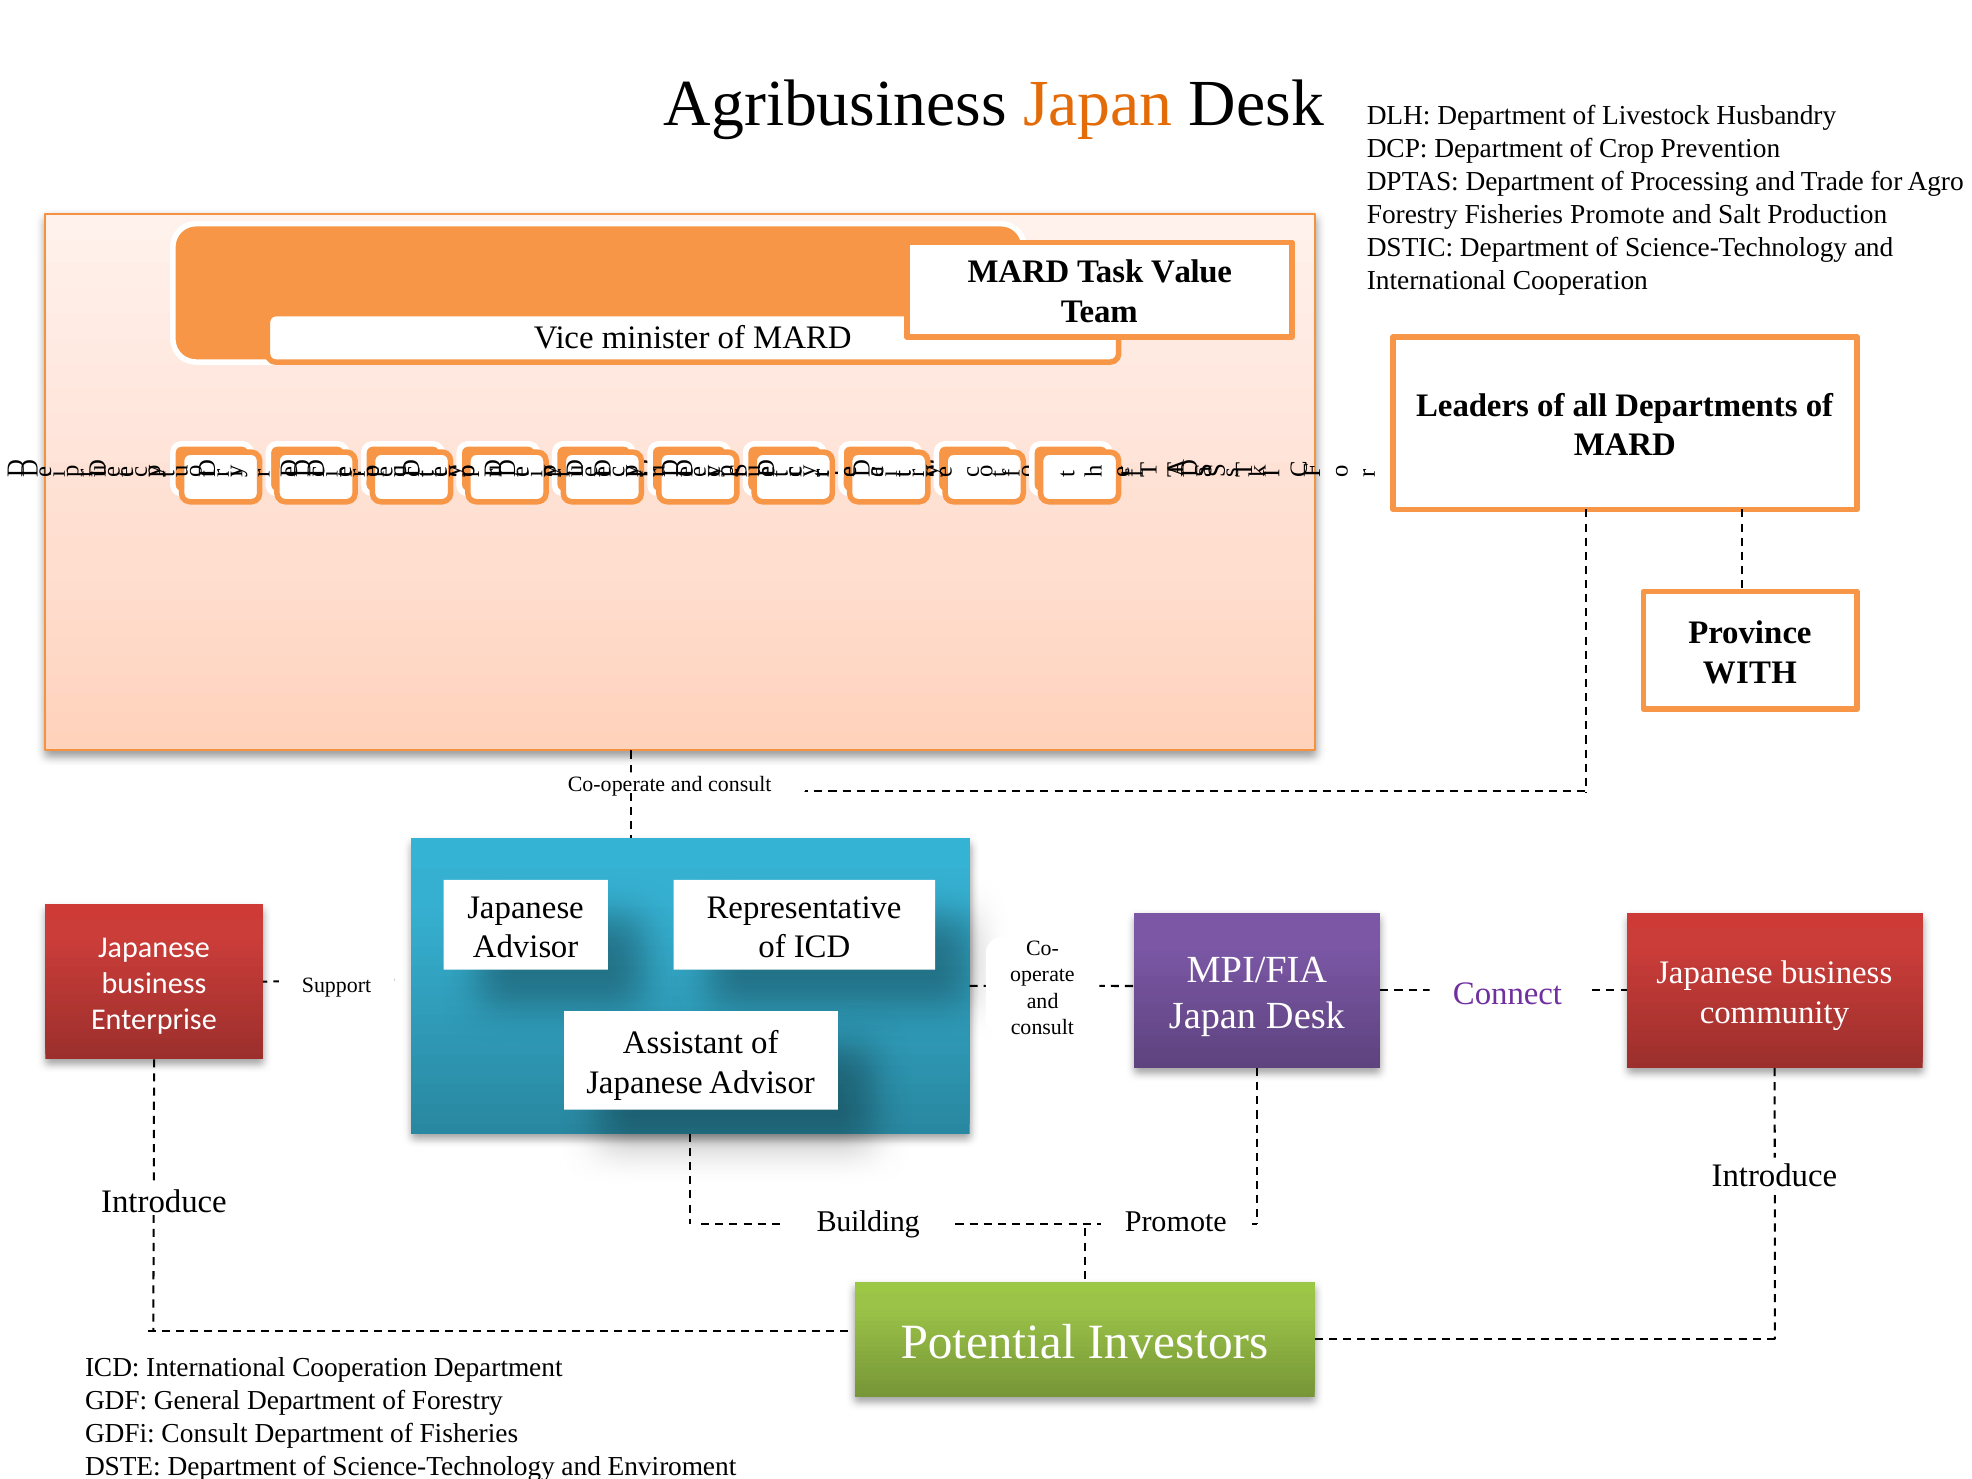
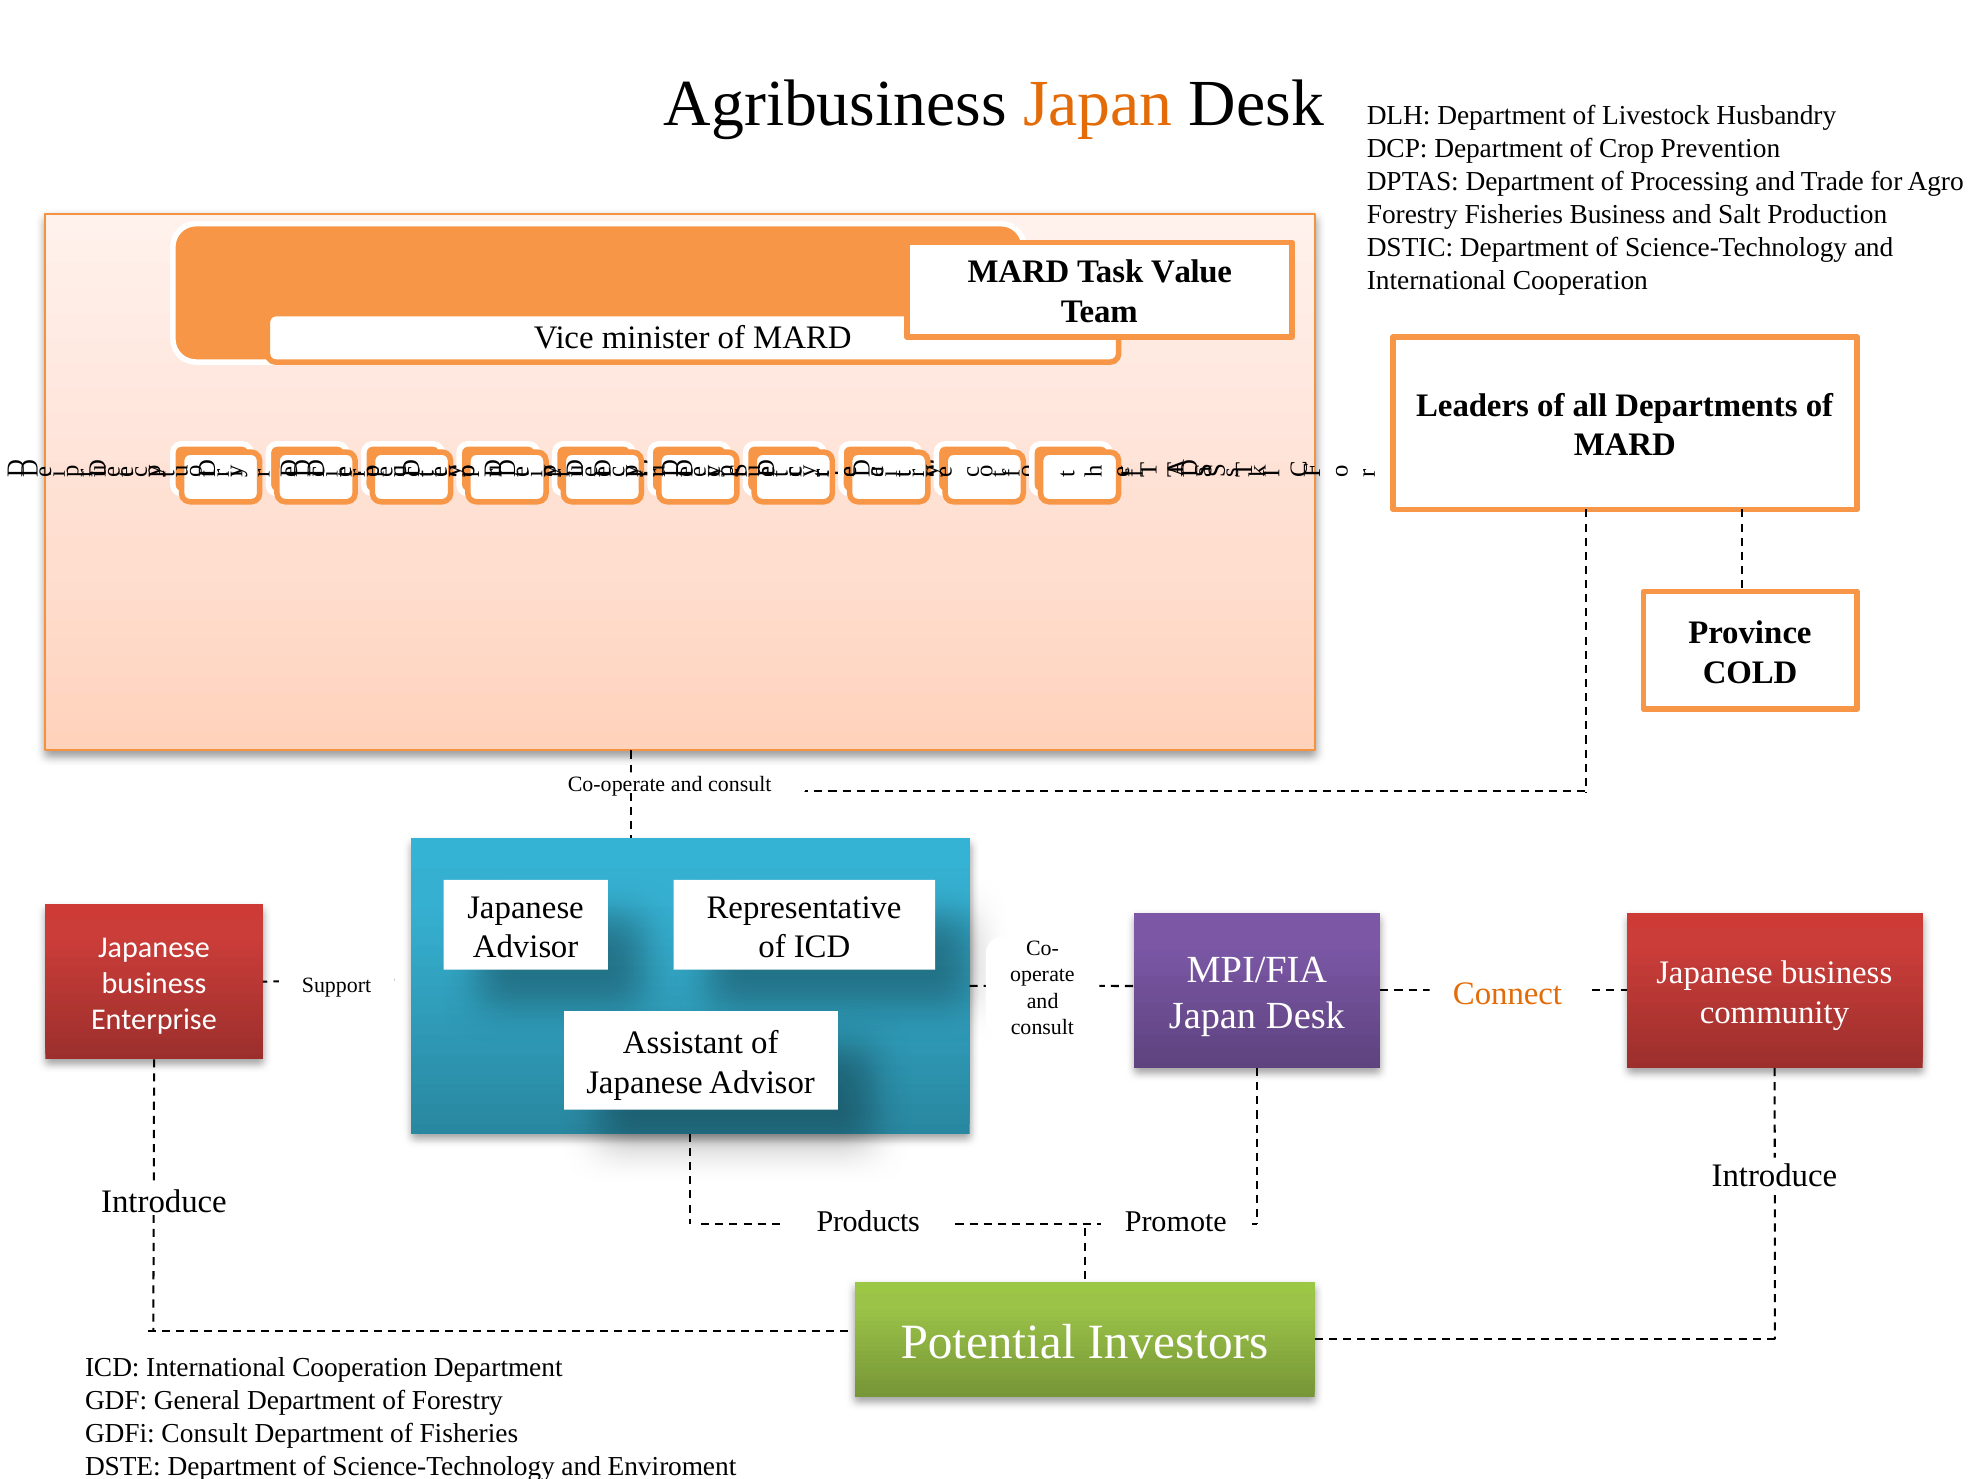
Fisheries Promote: Promote -> Business
WITH: WITH -> COLD
Connect colour: purple -> orange
Building: Building -> Products
